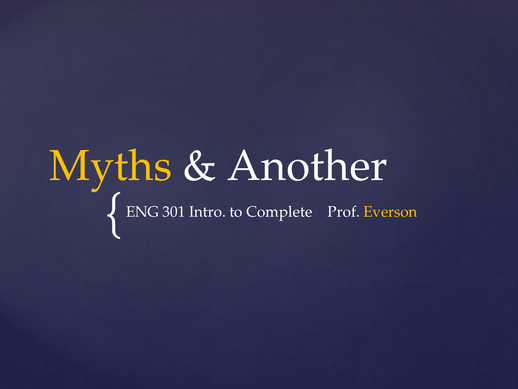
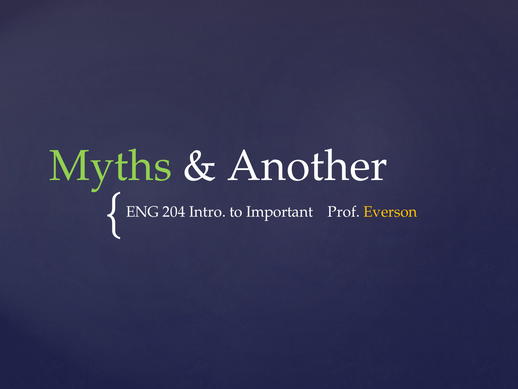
Myths colour: yellow -> light green
301: 301 -> 204
Complete: Complete -> Important
